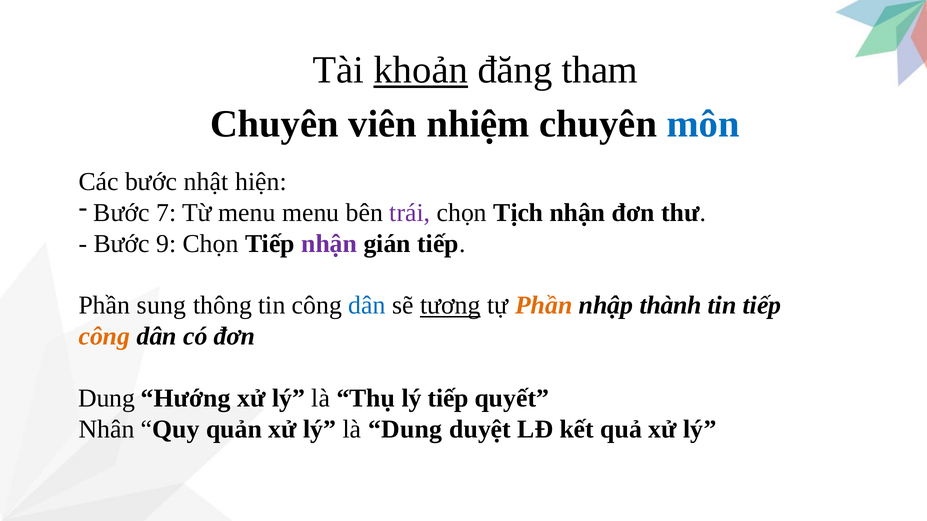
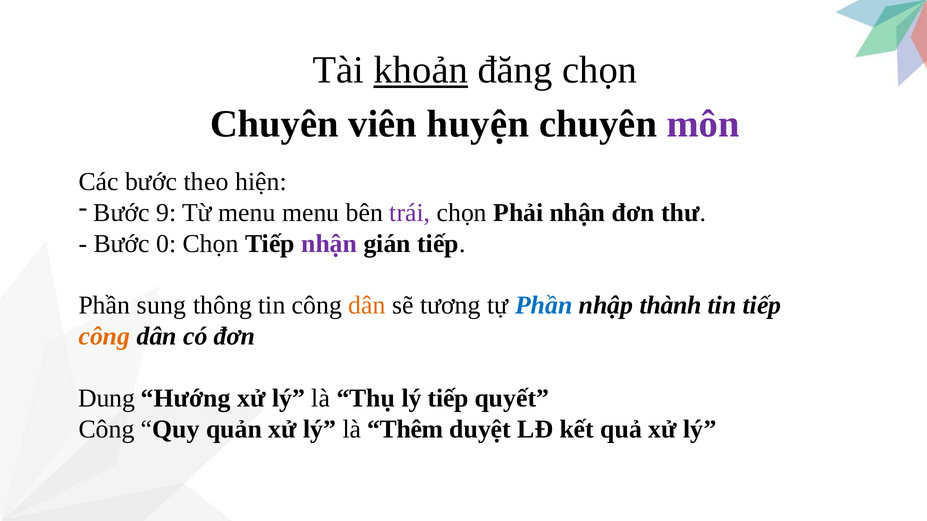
đăng tham: tham -> chọn
nhiệm: nhiệm -> huyện
môn colour: blue -> purple
nhật: nhật -> theo
7: 7 -> 9
Tịch: Tịch -> Phải
9: 9 -> 0
dân at (367, 306) colour: blue -> orange
tương underline: present -> none
Phần at (544, 306) colour: orange -> blue
Nhân at (107, 429): Nhân -> Công
là Dung: Dung -> Thêm
